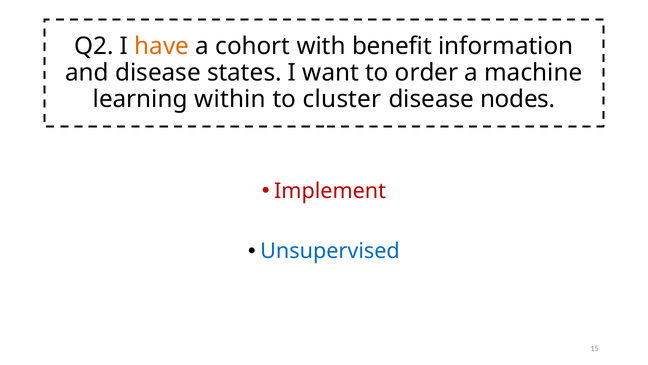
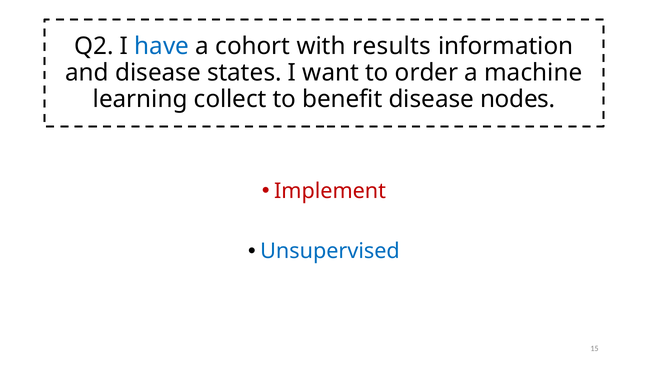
have colour: orange -> blue
benefit: benefit -> results
within: within -> collect
cluster: cluster -> benefit
